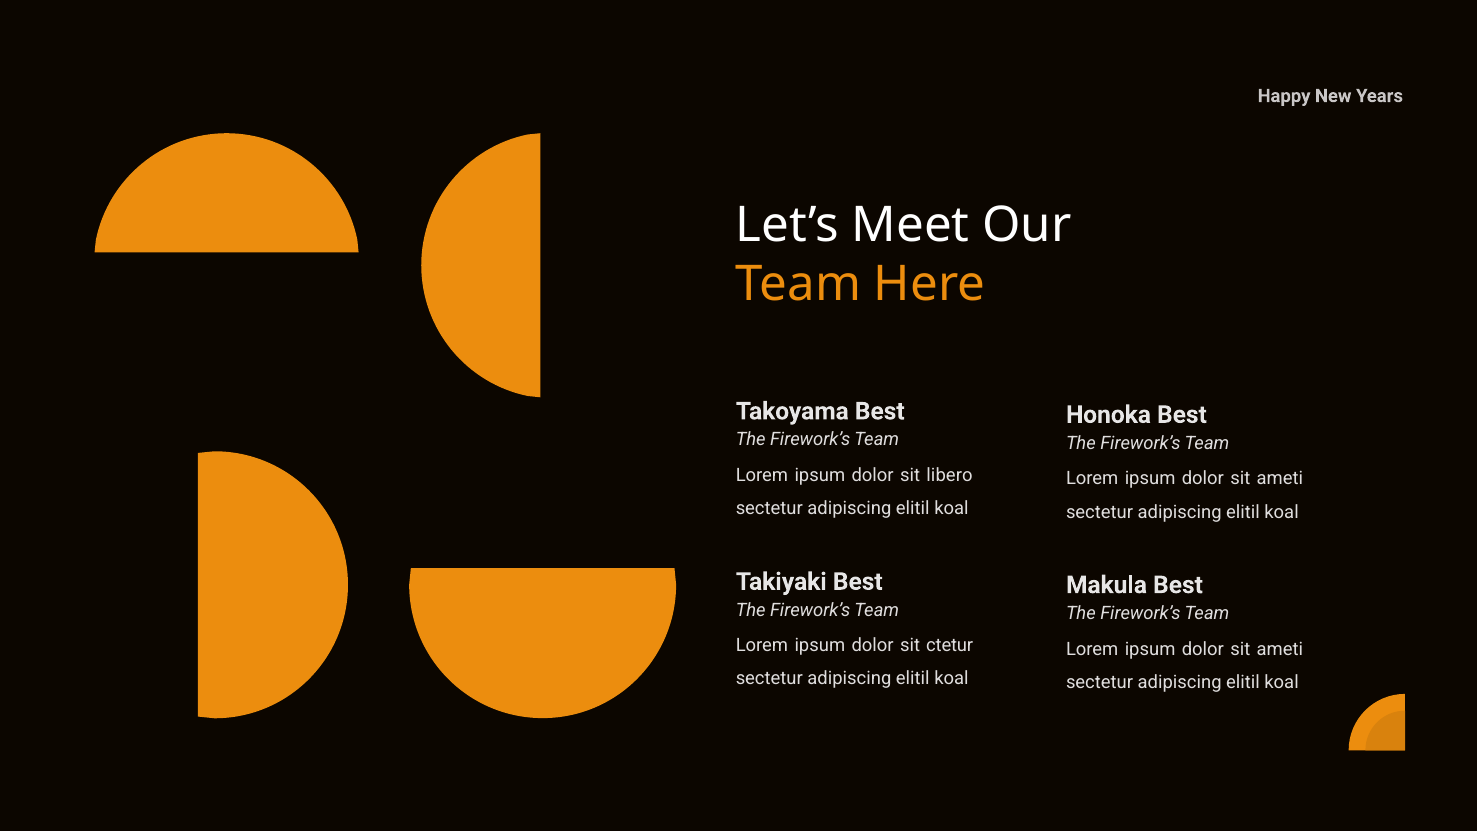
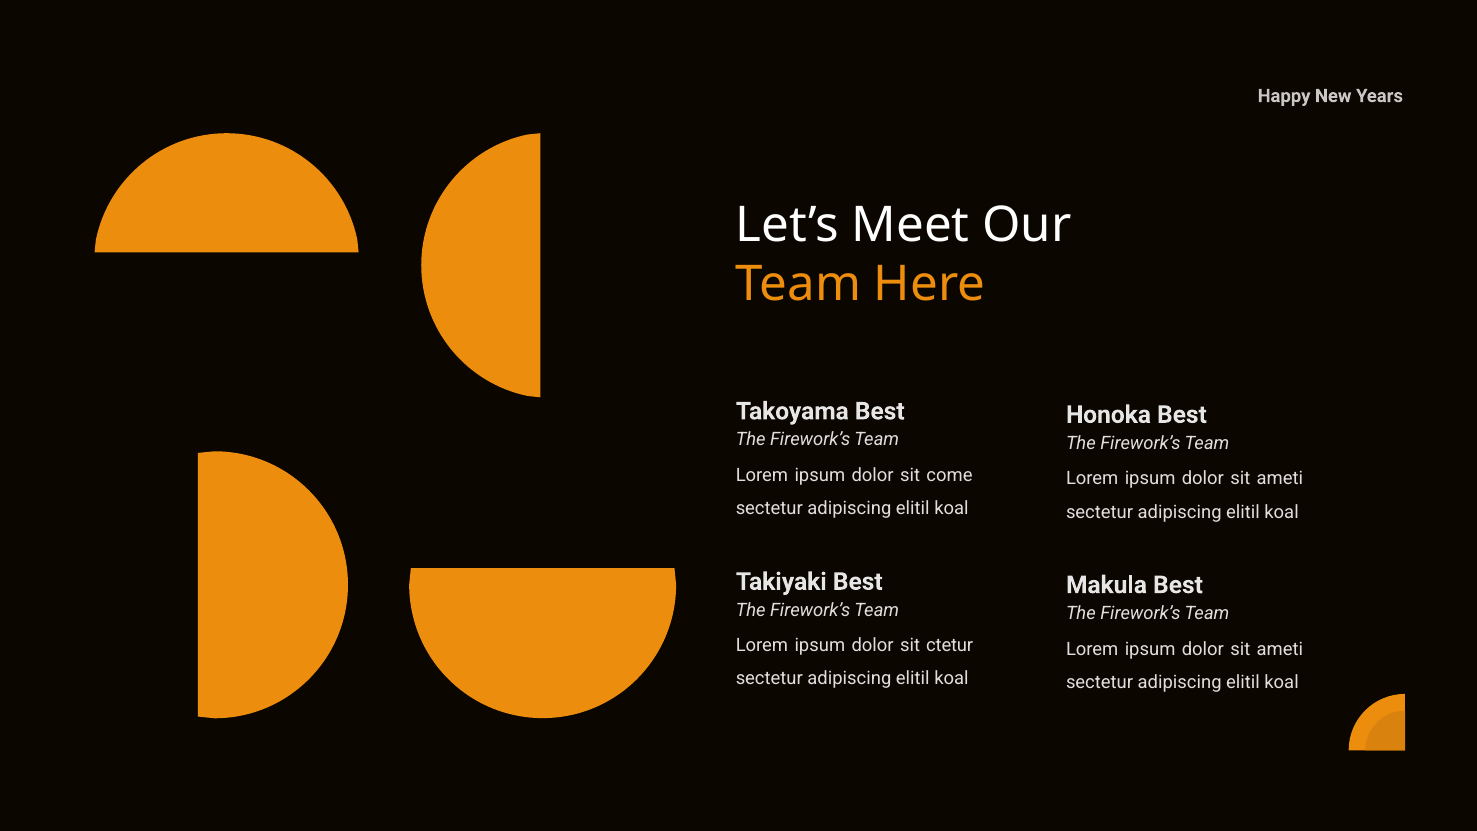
libero: libero -> come
